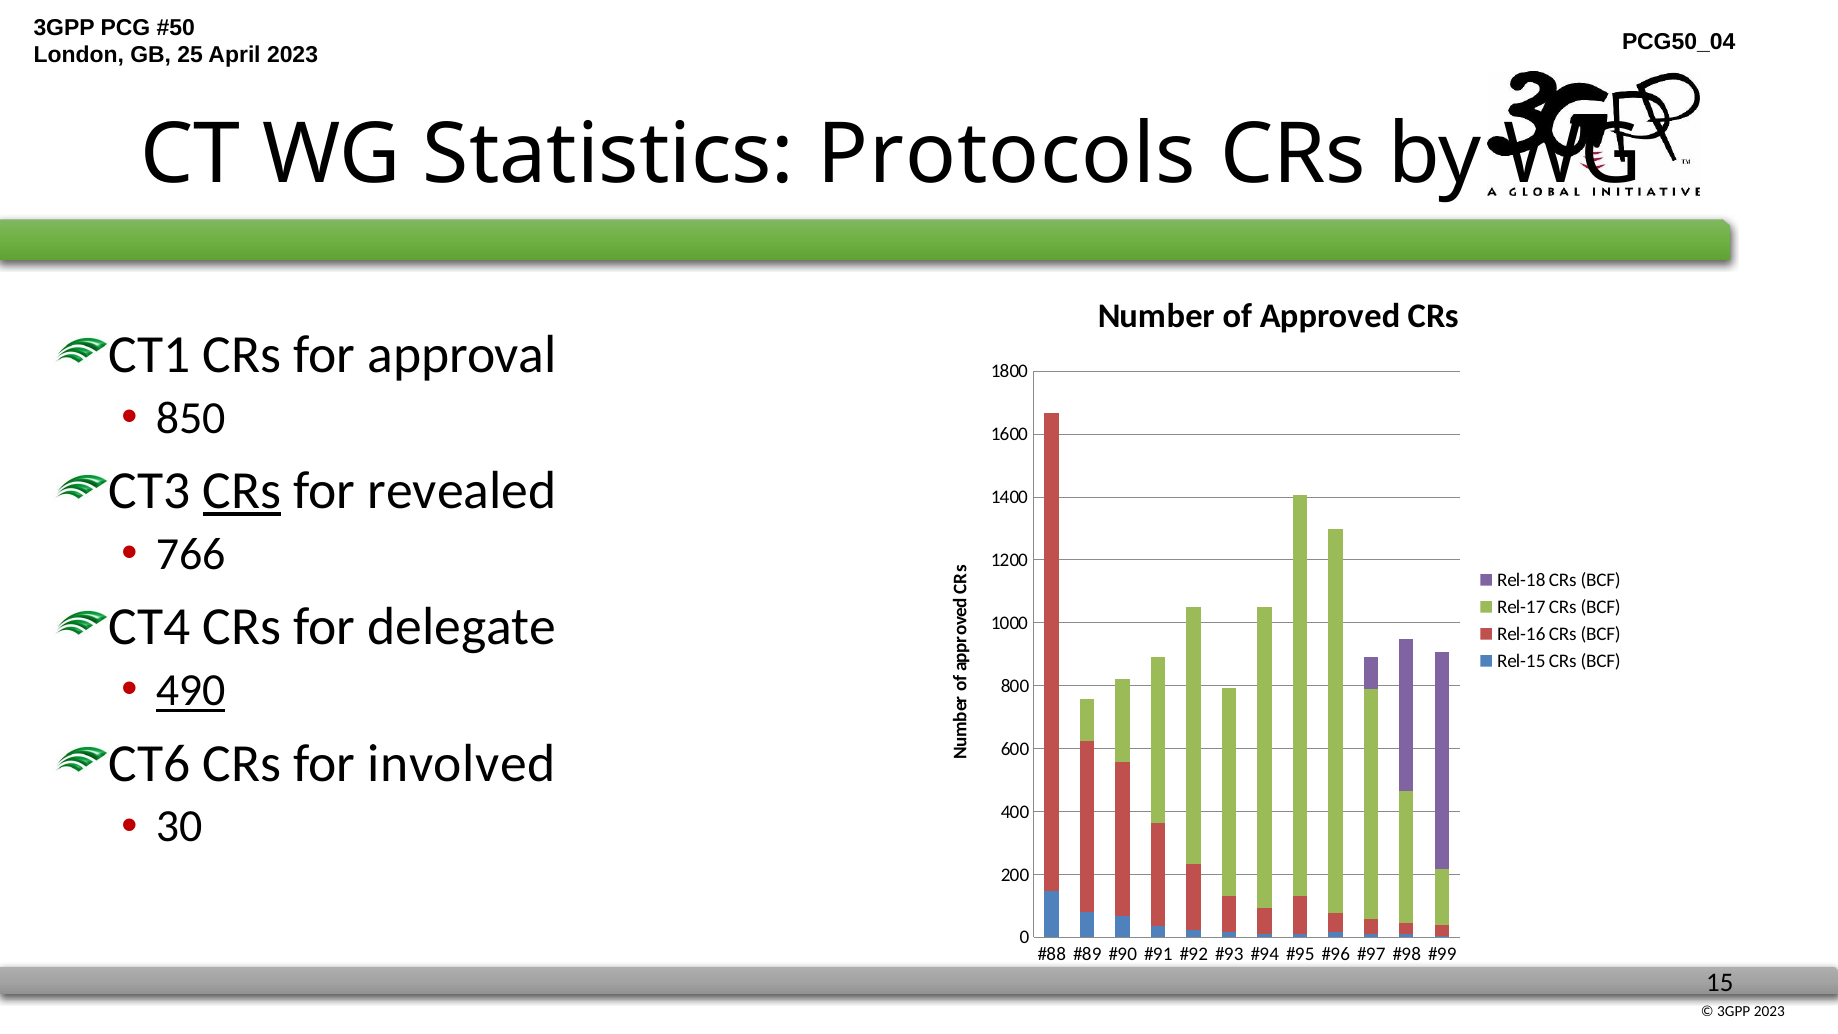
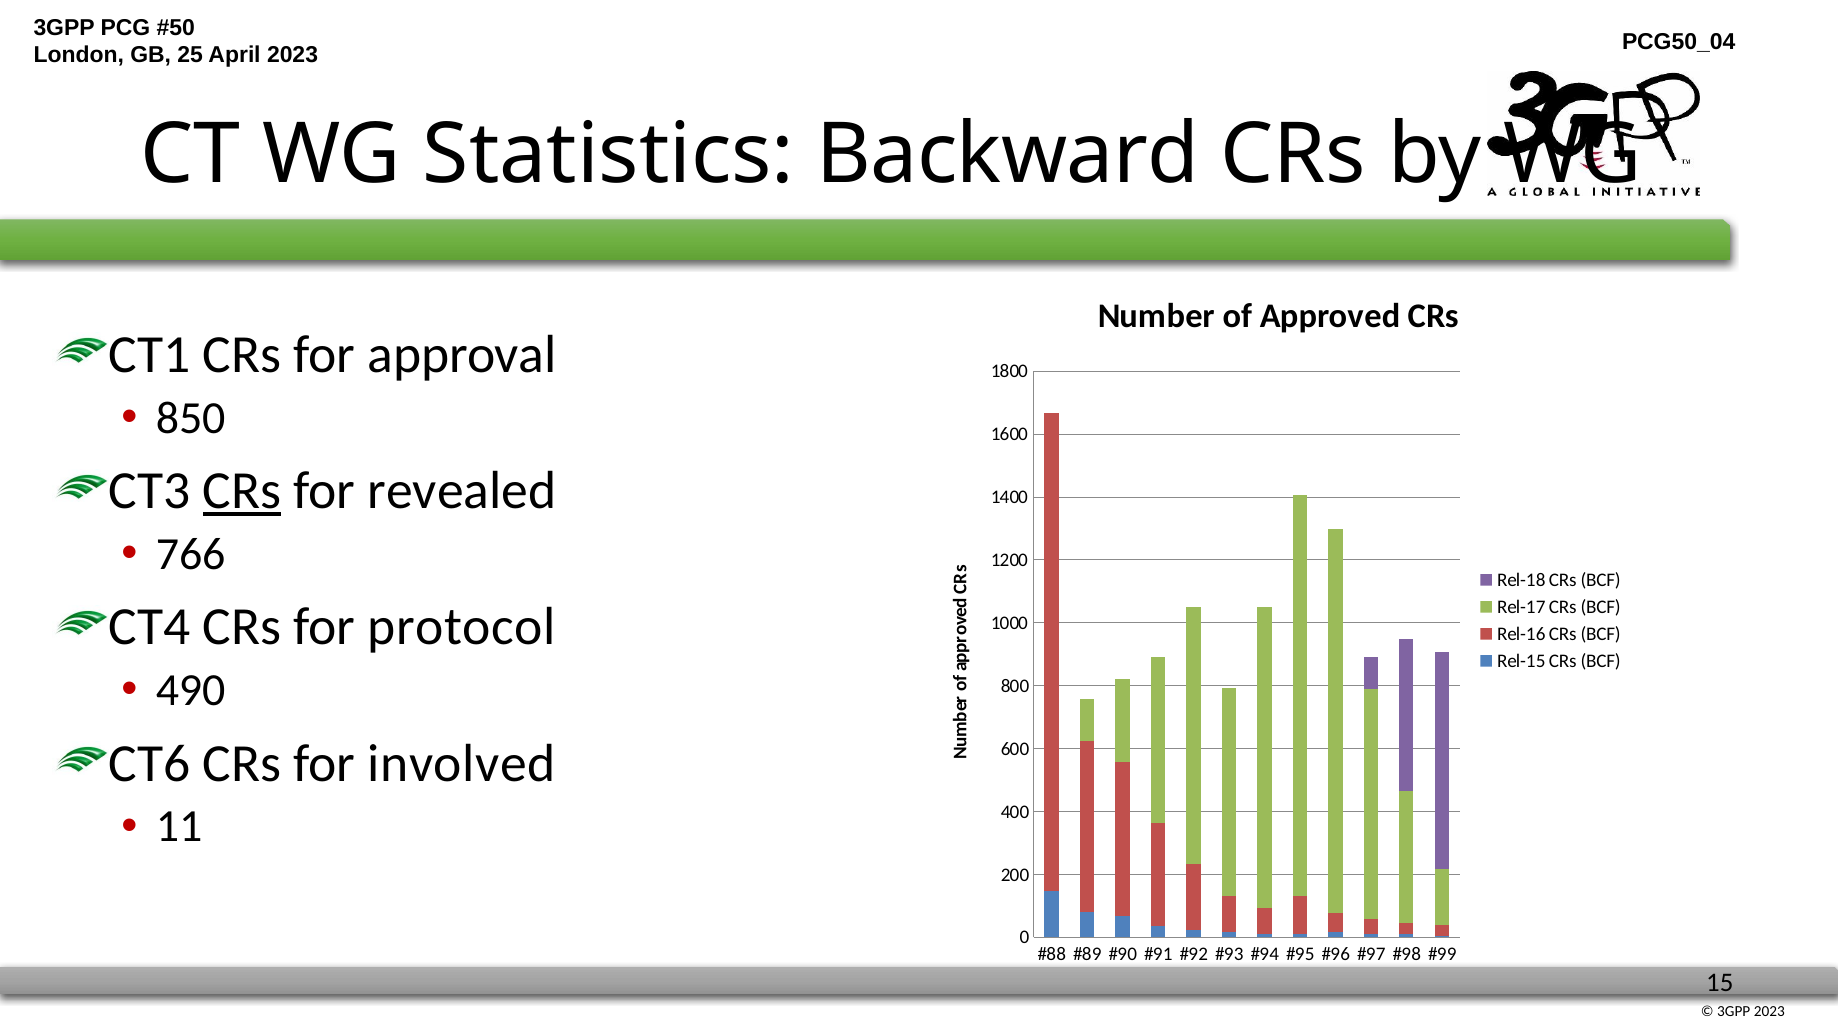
Protocols: Protocols -> Backward
delegate: delegate -> protocol
490 underline: present -> none
30: 30 -> 11
